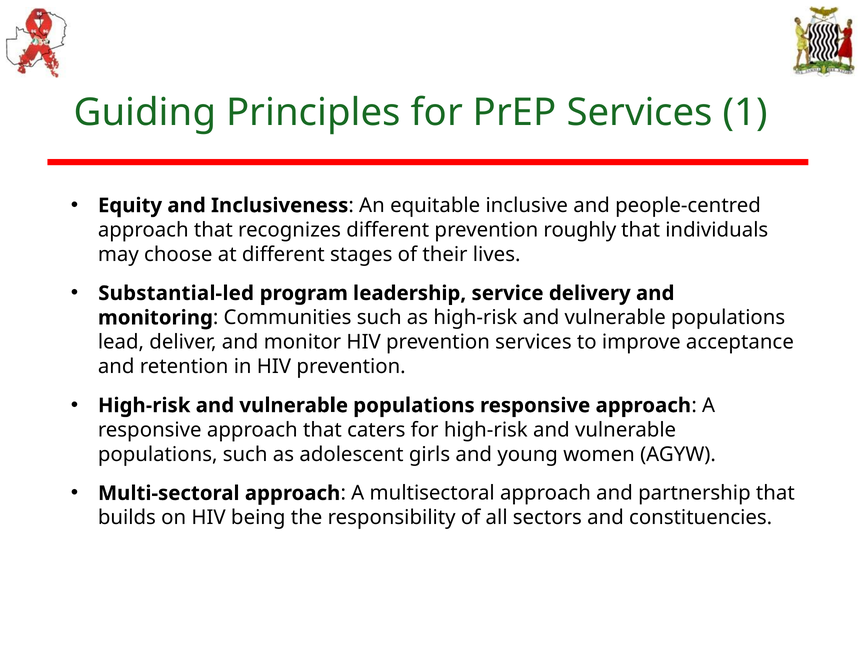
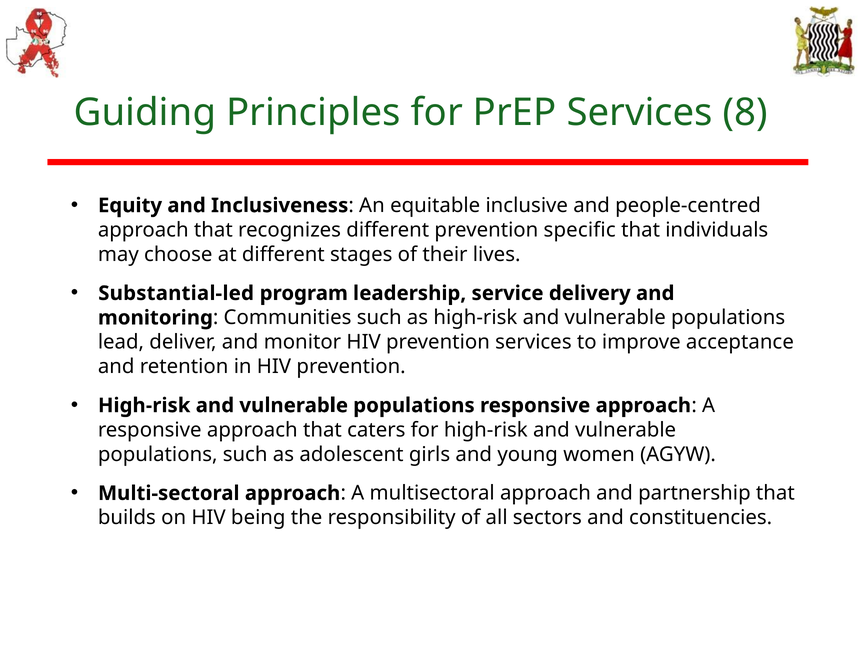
1: 1 -> 8
roughly: roughly -> specific
